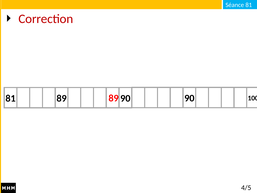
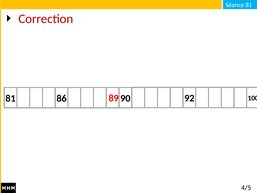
81 89: 89 -> 86
90 90: 90 -> 92
